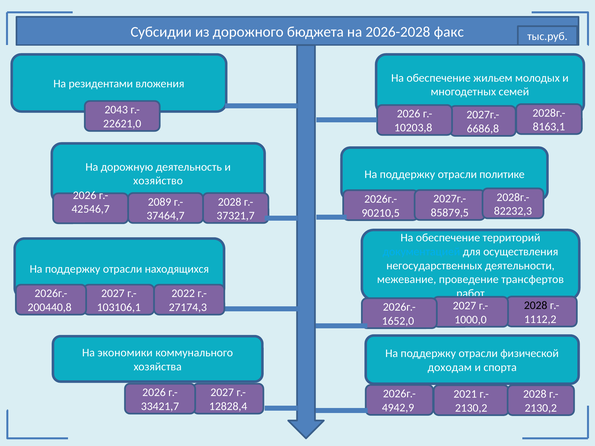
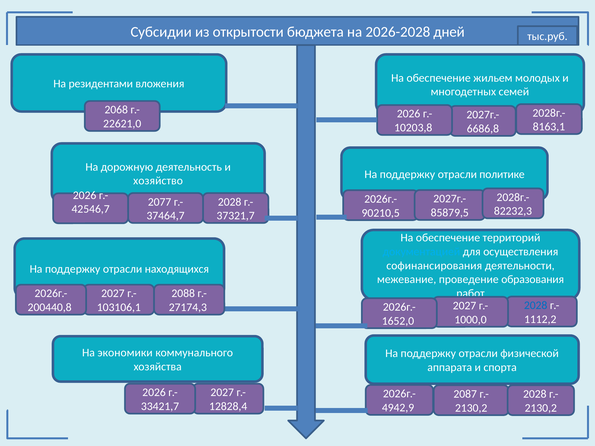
дорожного: дорожного -> открытости
факс: факс -> дней
2043: 2043 -> 2068
2089: 2089 -> 2077
негосударственных: негосударственных -> софинансирования
трансфертов: трансфертов -> образования
2022: 2022 -> 2088
2028 at (536, 306) colour: black -> blue
доходам: доходам -> аппарата
2021: 2021 -> 2087
